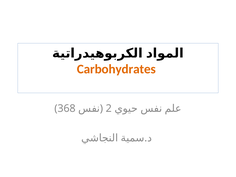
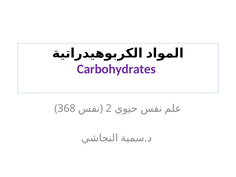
Carbohydrates colour: orange -> purple
